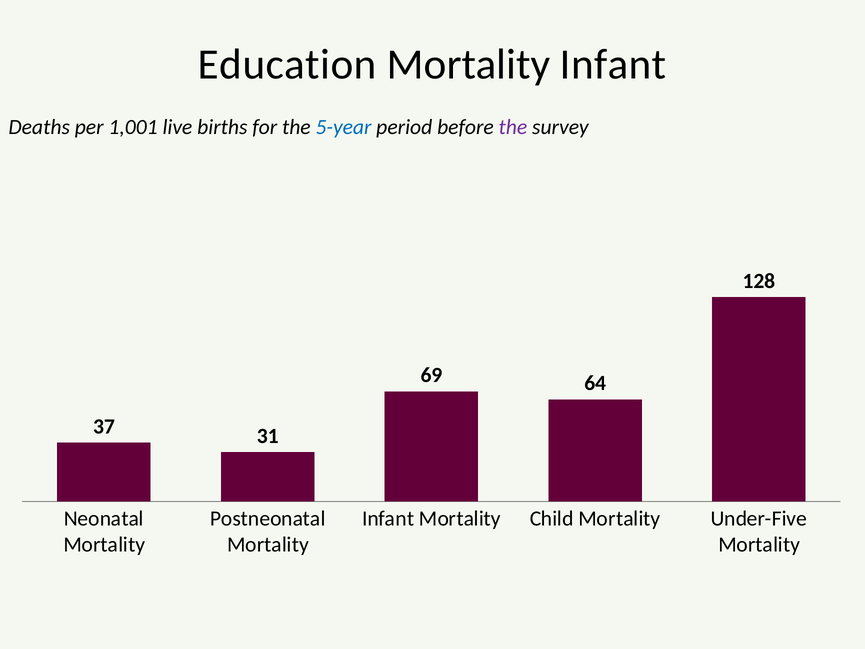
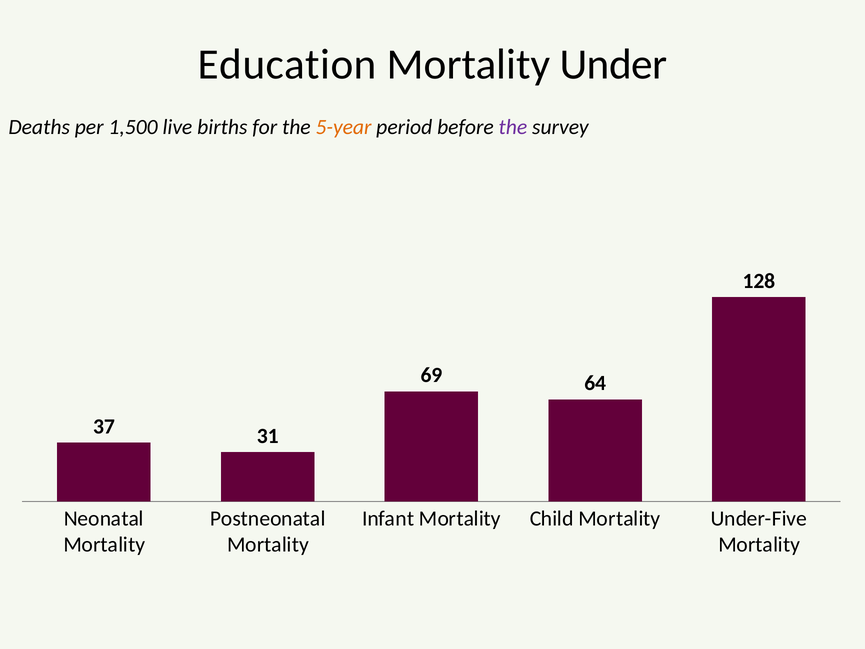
Infant at (613, 64): Infant -> Under
1,001: 1,001 -> 1,500
5-year colour: blue -> orange
